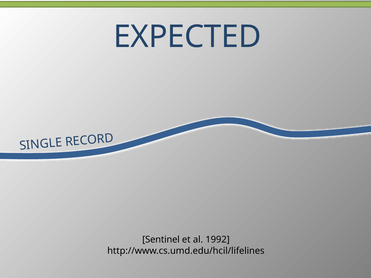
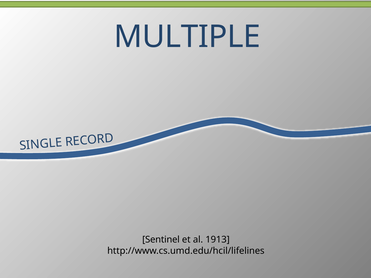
EXPECTED: EXPECTED -> MULTIPLE
1992: 1992 -> 1913
